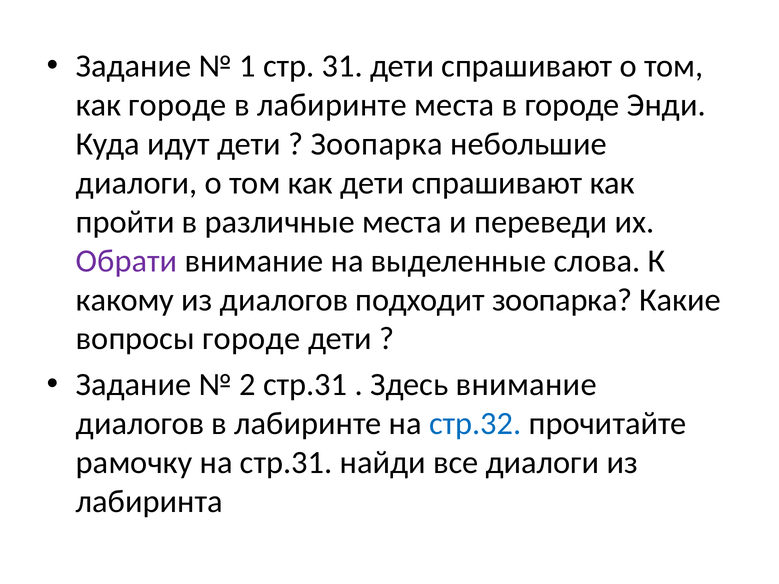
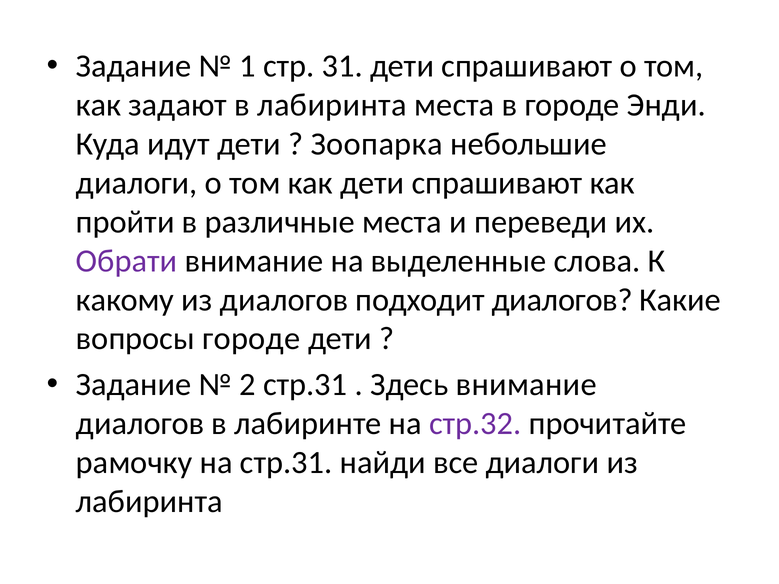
как городе: городе -> задают
лабиринте at (332, 105): лабиринте -> лабиринта
подходит зоопарка: зоопарка -> диалогов
стр.32 colour: blue -> purple
